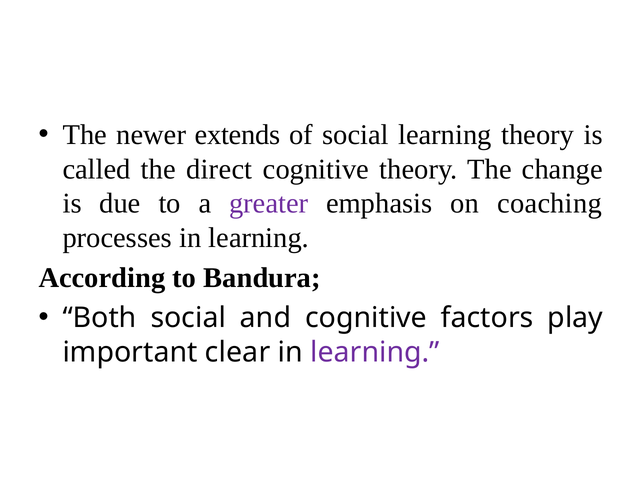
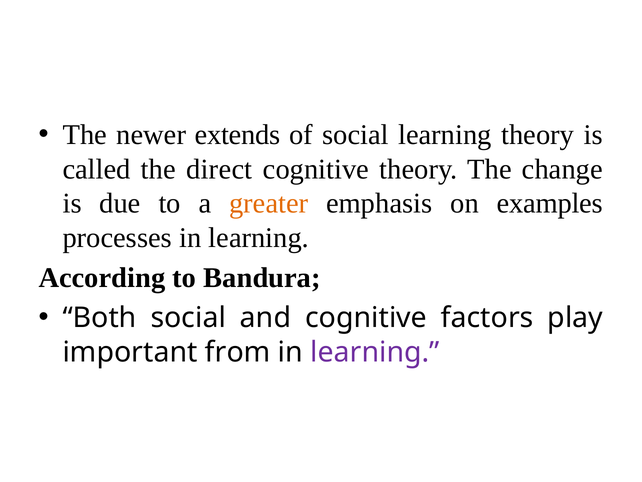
greater colour: purple -> orange
coaching: coaching -> examples
clear: clear -> from
